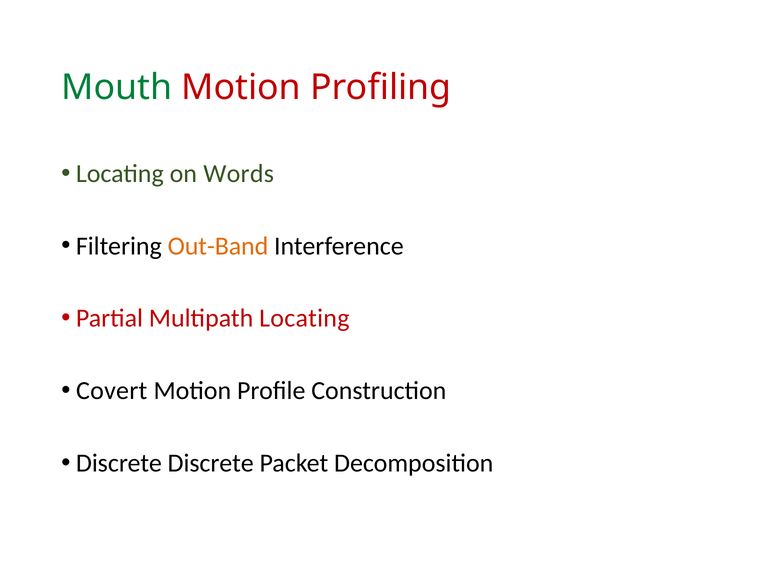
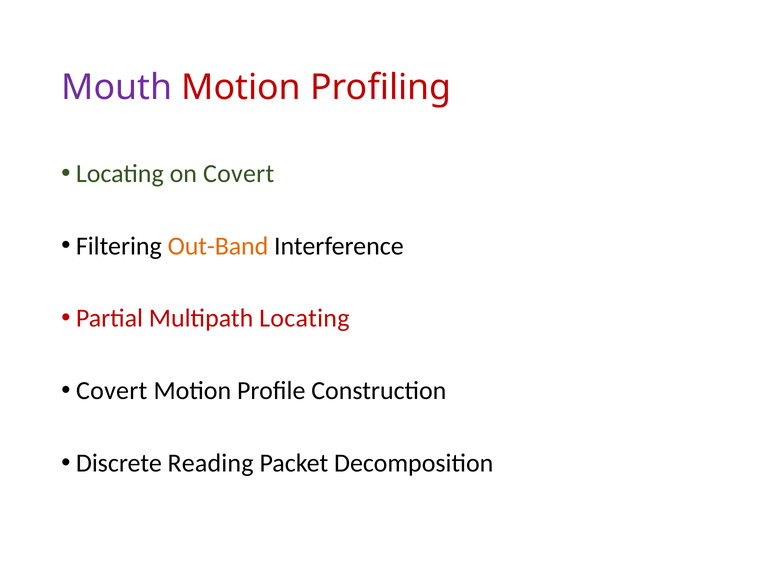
Mouth colour: green -> purple
on Words: Words -> Covert
Discrete Discrete: Discrete -> Reading
